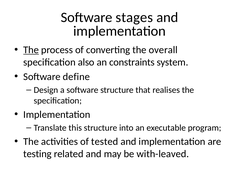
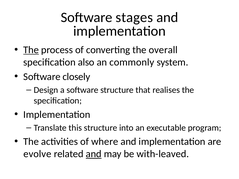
constraints: constraints -> commonly
define: define -> closely
tested: tested -> where
testing: testing -> evolve
and at (94, 154) underline: none -> present
